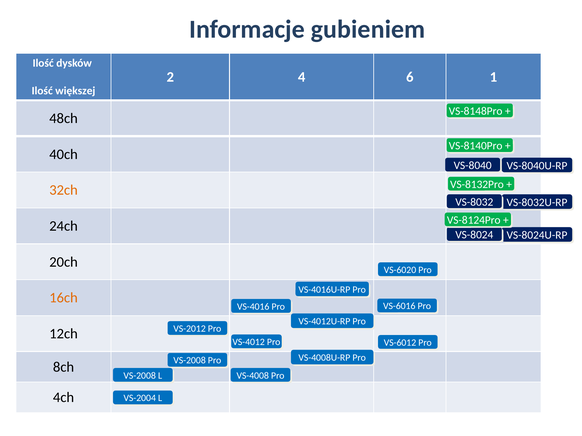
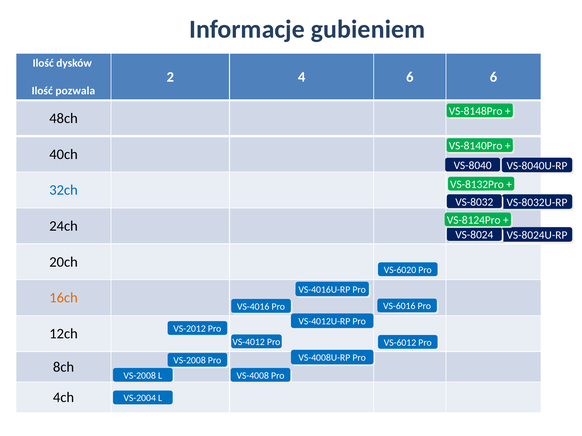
6 1: 1 -> 6
większej: większej -> pozwala
32ch colour: orange -> blue
